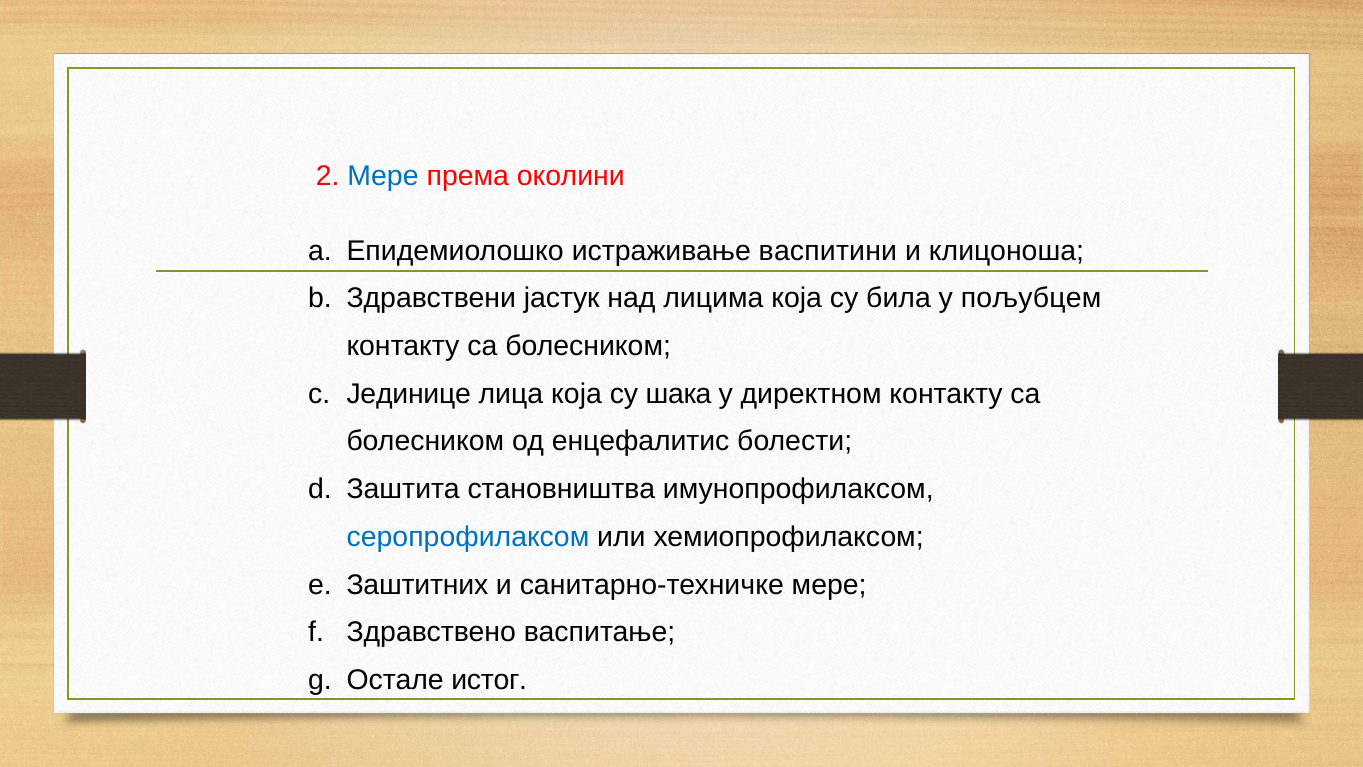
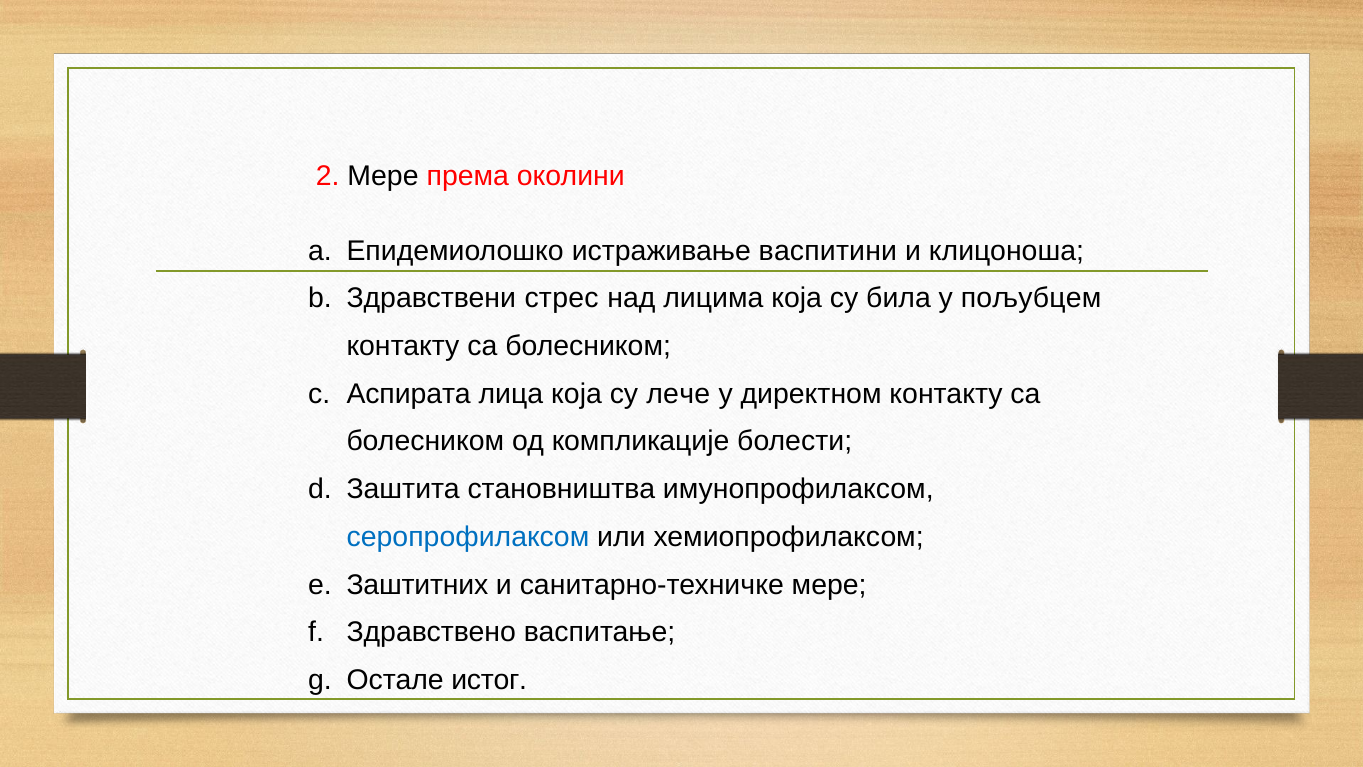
Мере at (383, 176) colour: blue -> black
јастук: јастук -> стрес
Јединице: Јединице -> Аспирата
шака: шака -> лече
енцефалитис: енцефалитис -> компликације
